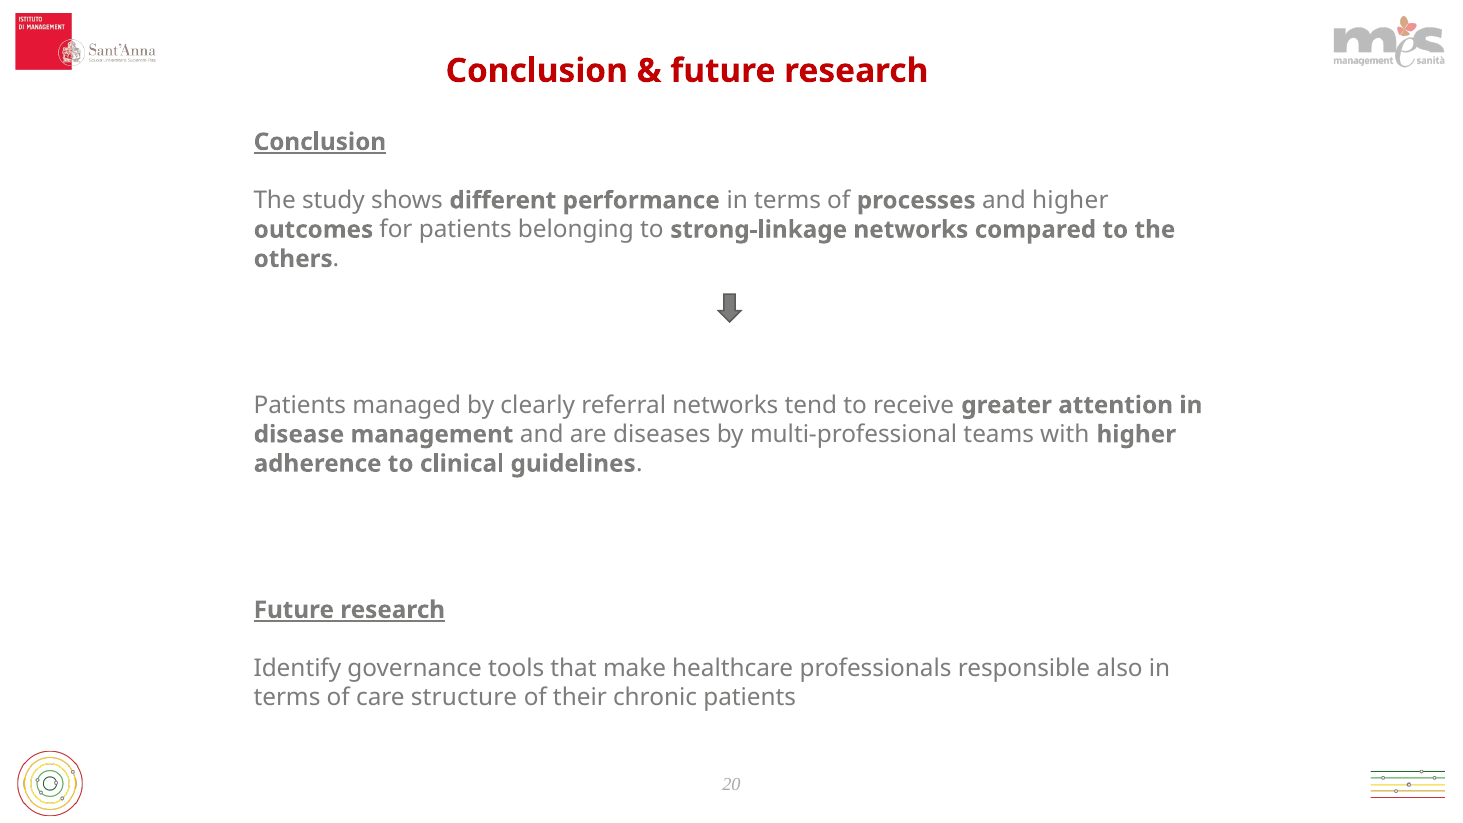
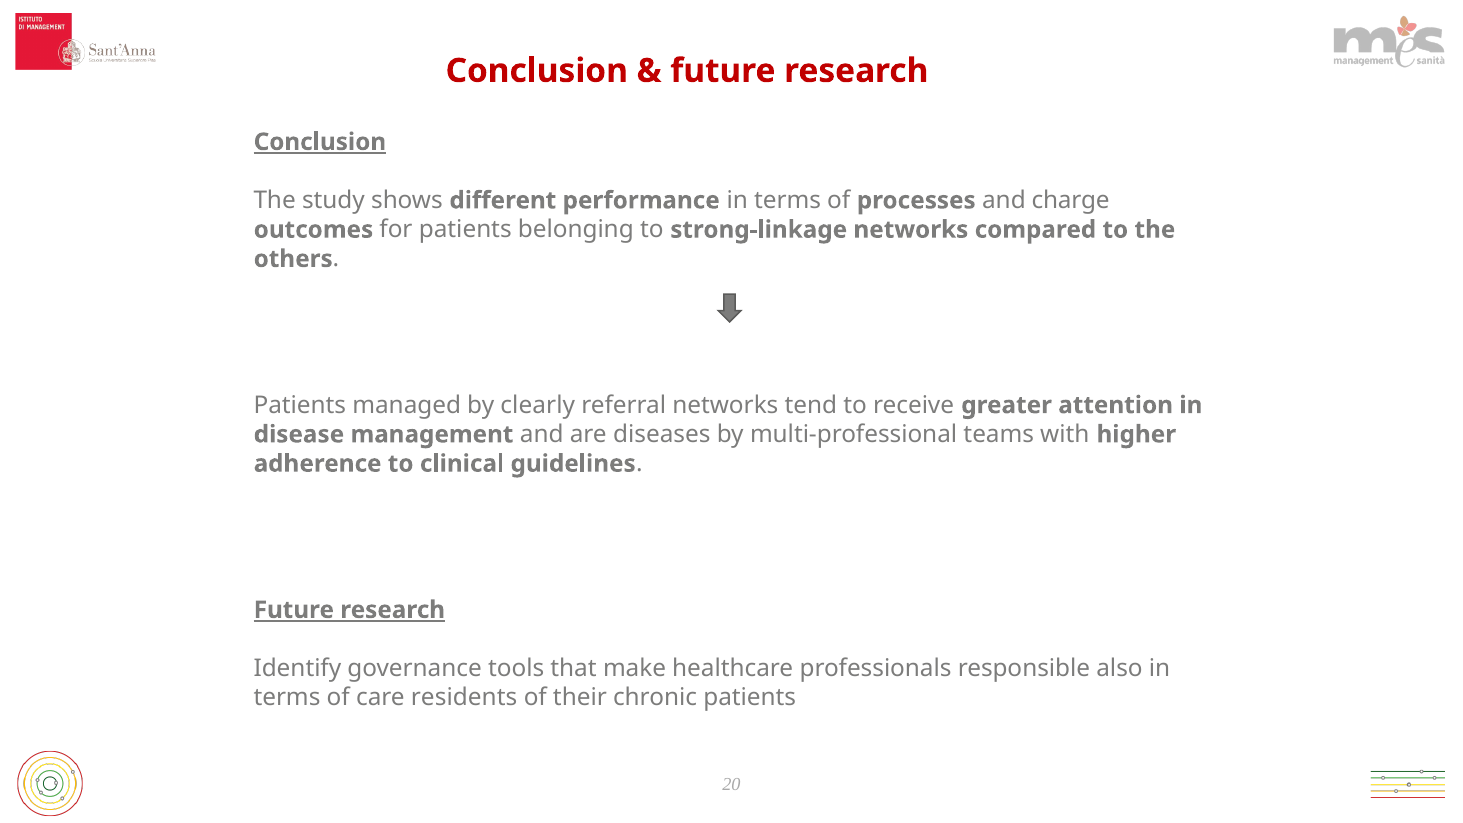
and higher: higher -> charge
structure: structure -> residents
